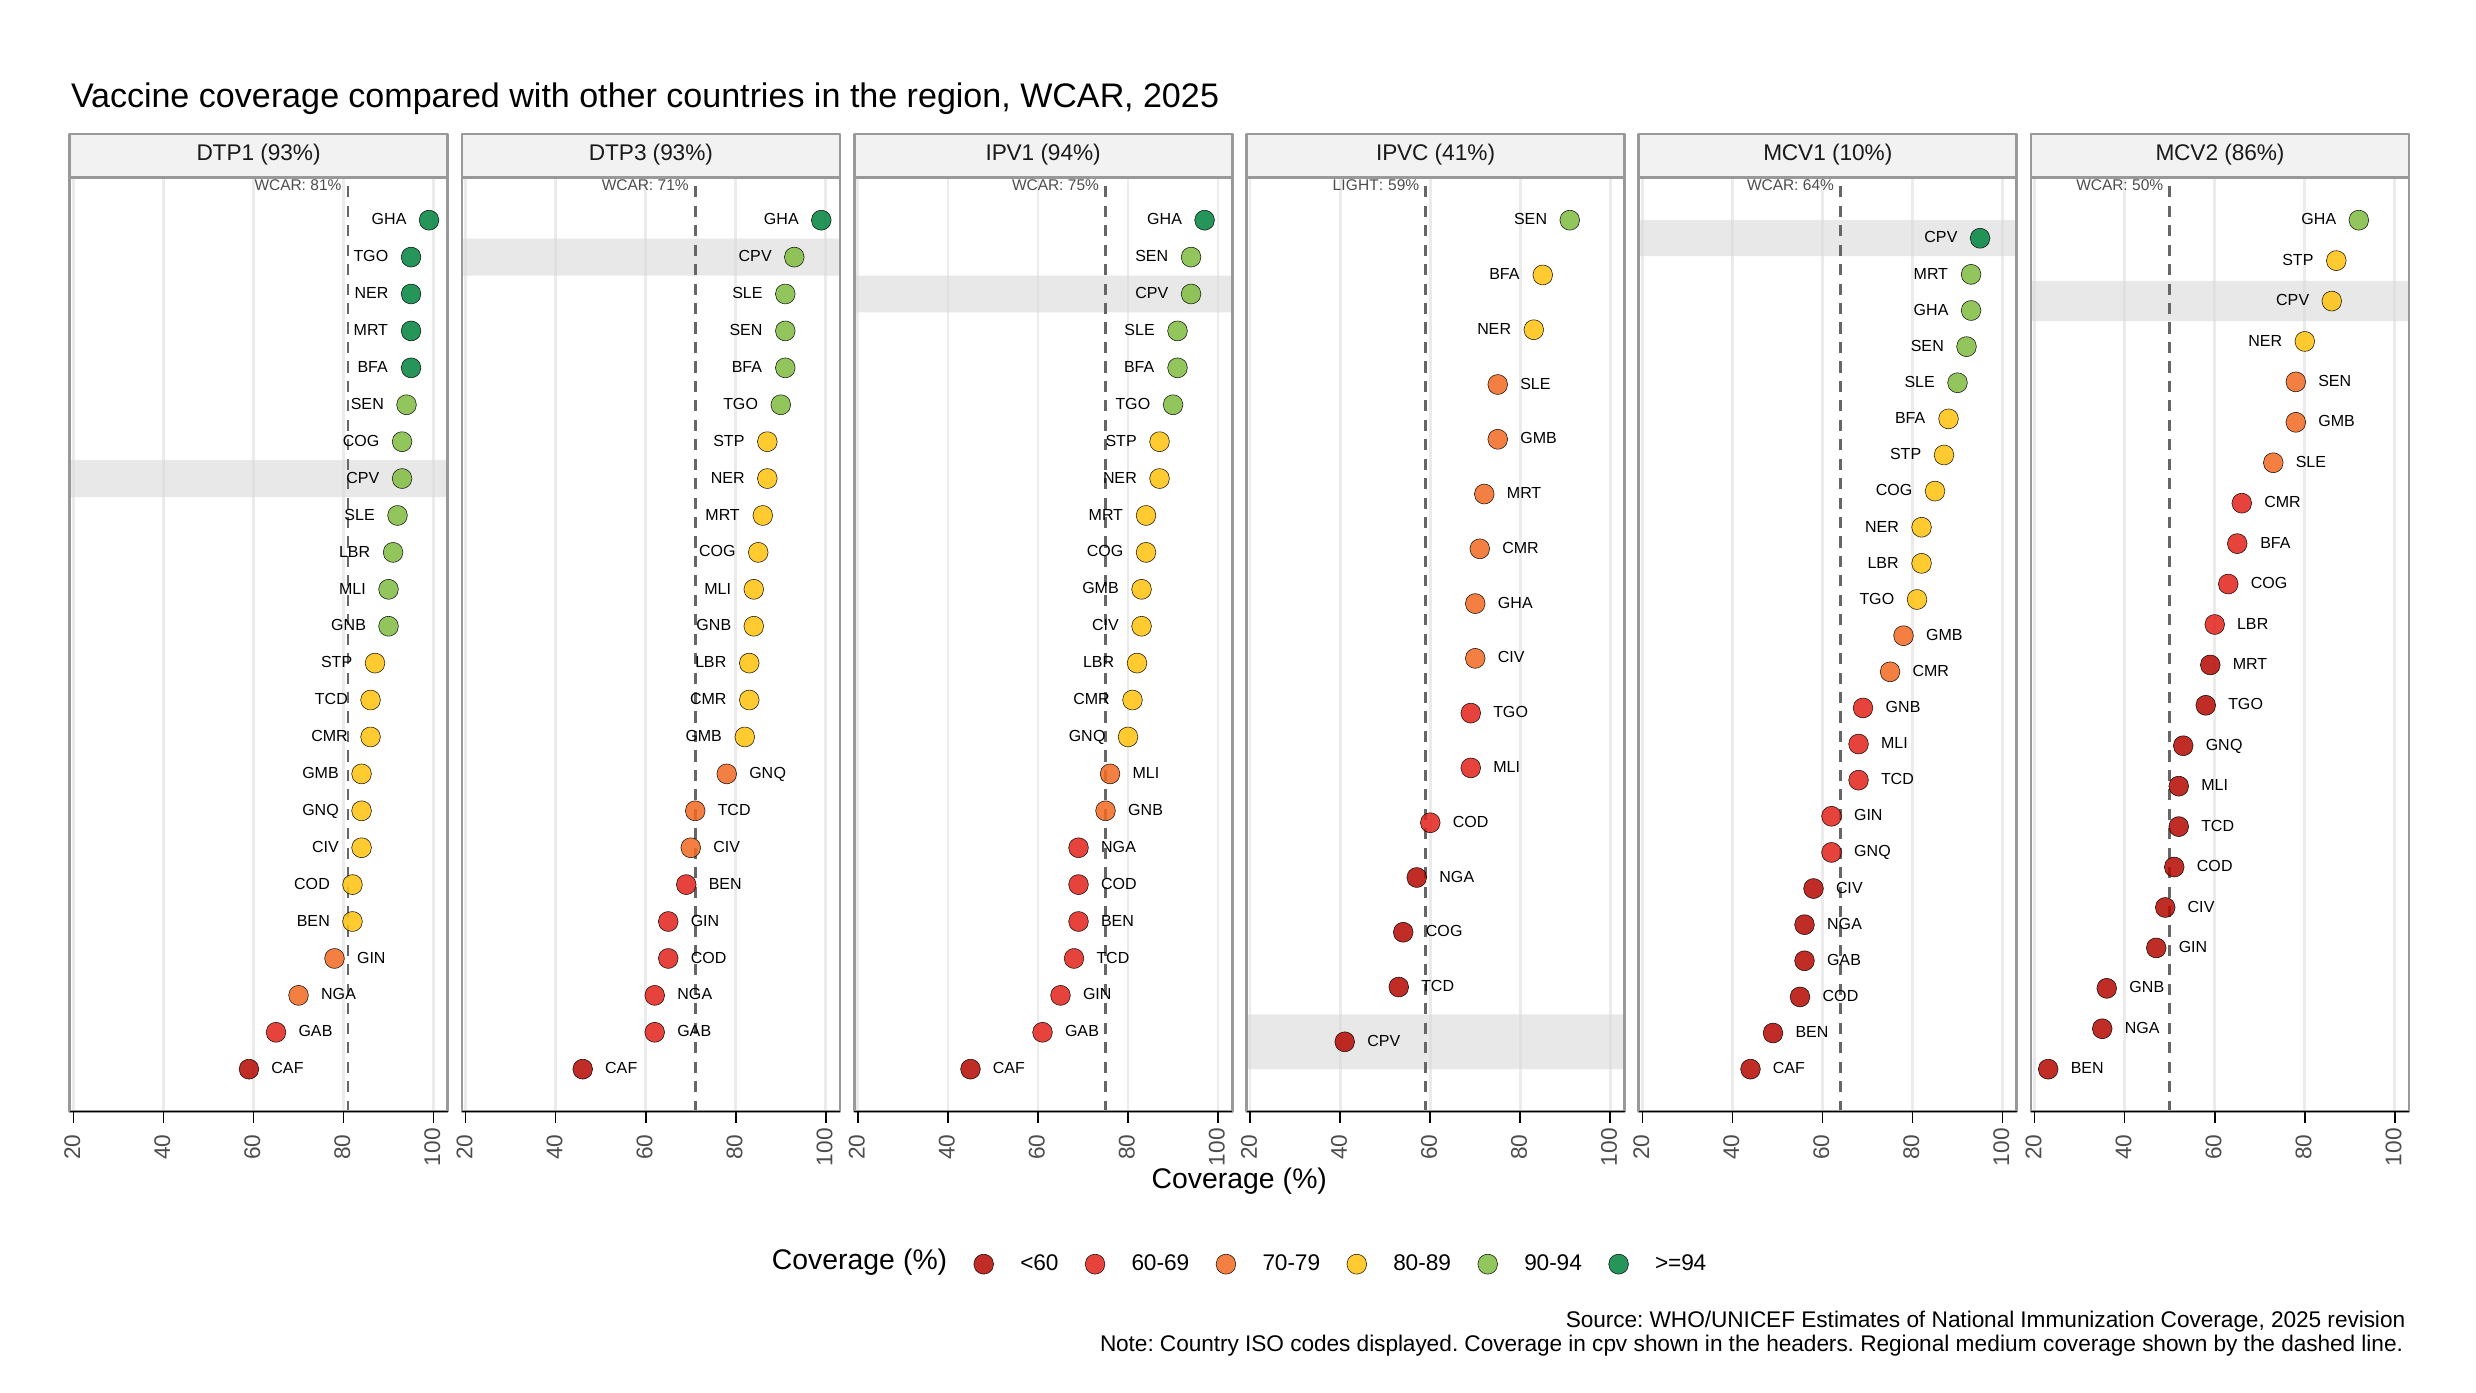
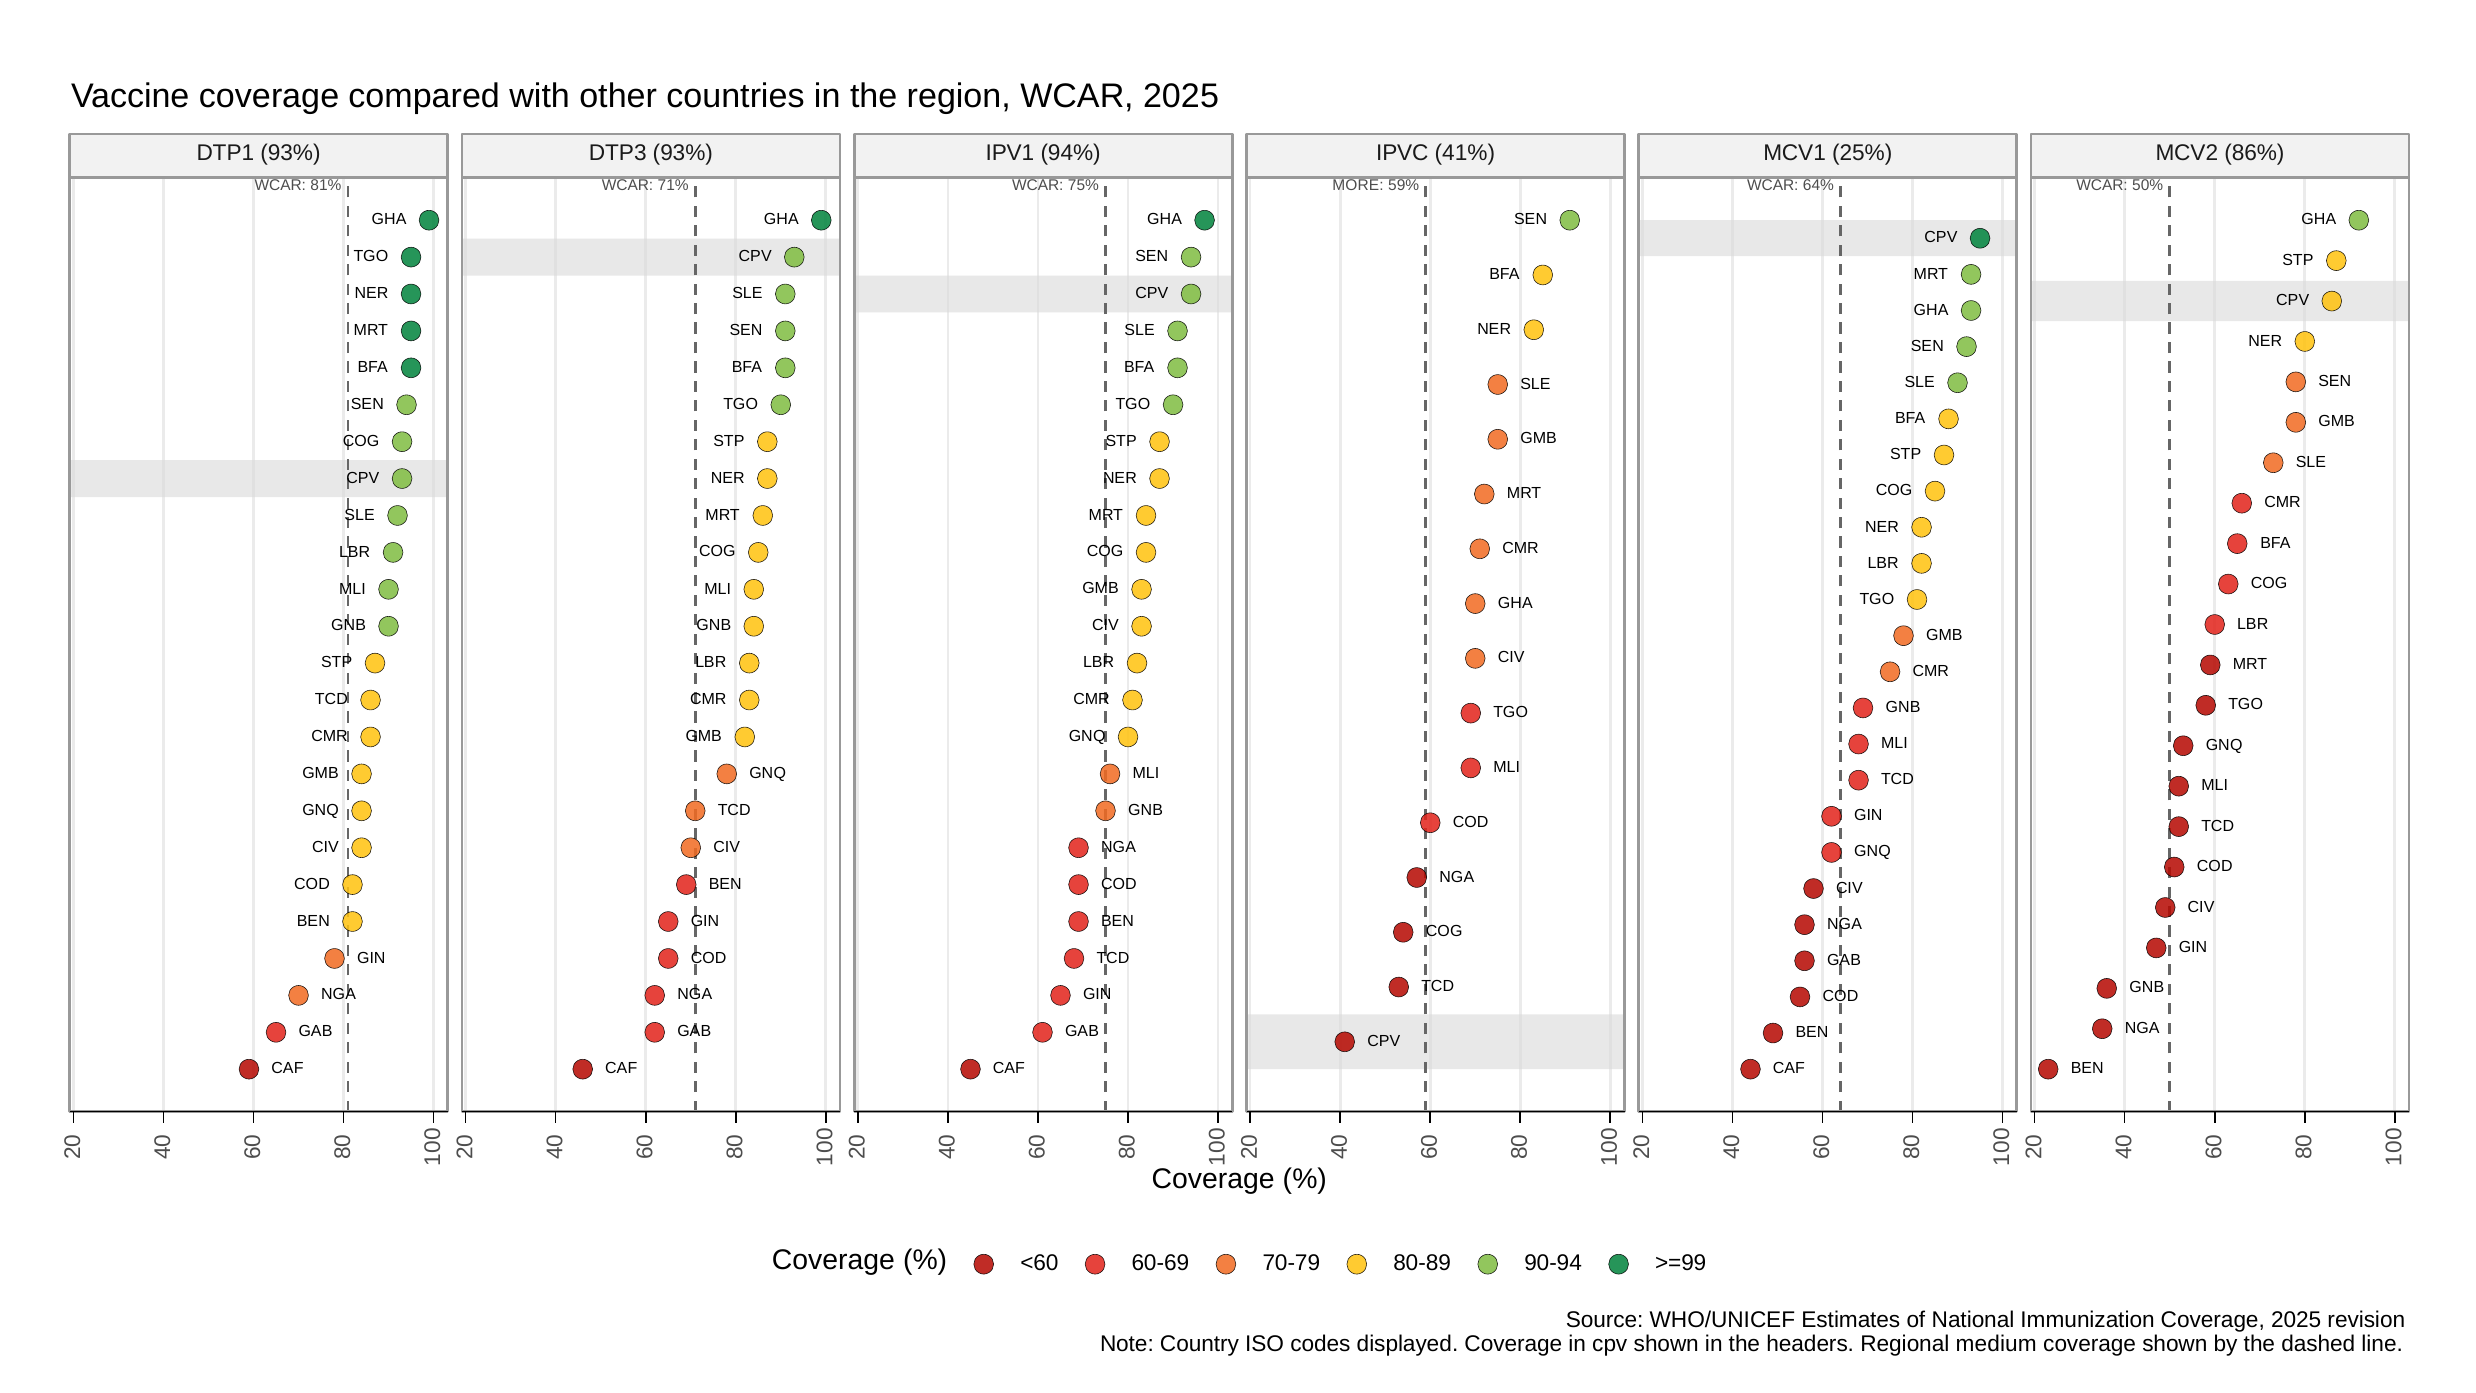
10%: 10% -> 25%
LIGHT: LIGHT -> MORE
>=94: >=94 -> >=99
